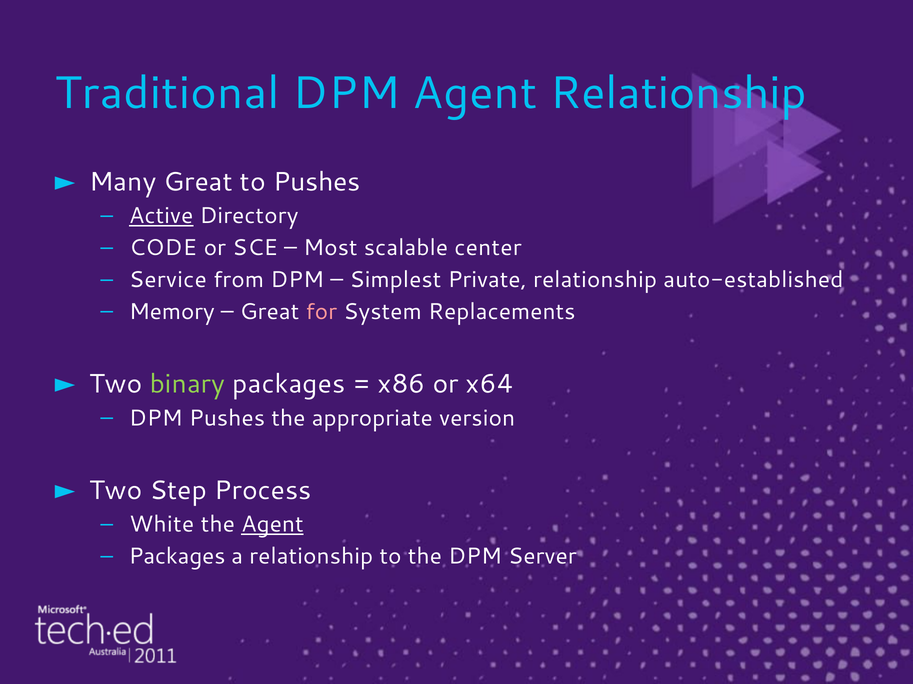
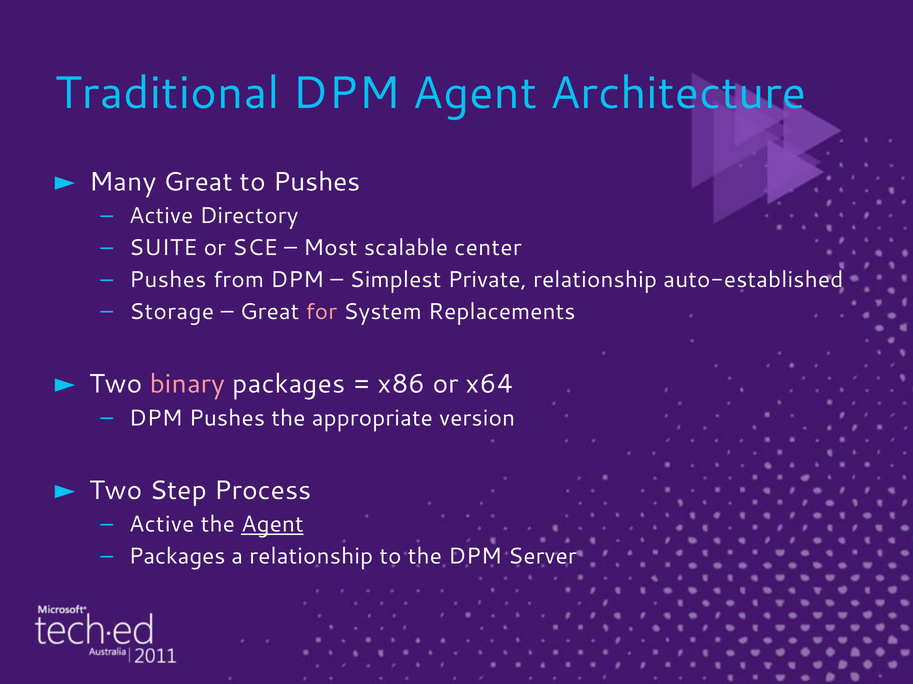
Agent Relationship: Relationship -> Architecture
Active at (161, 216) underline: present -> none
CODE: CODE -> SUITE
Service at (168, 280): Service -> Pushes
Memory: Memory -> Storage
binary colour: light green -> pink
White at (162, 525): White -> Active
